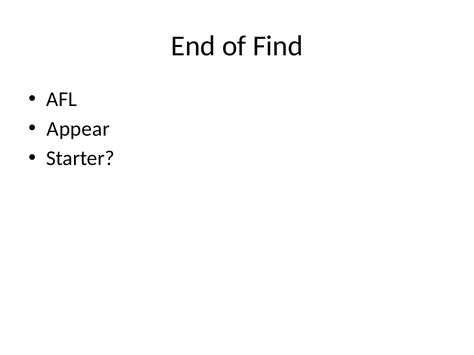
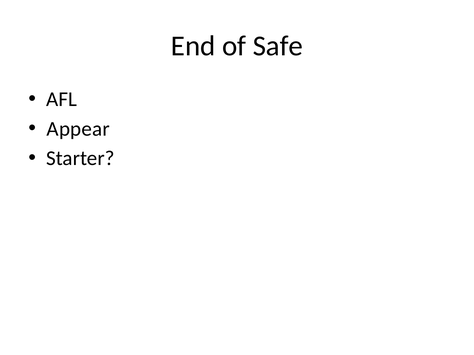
Find: Find -> Safe
